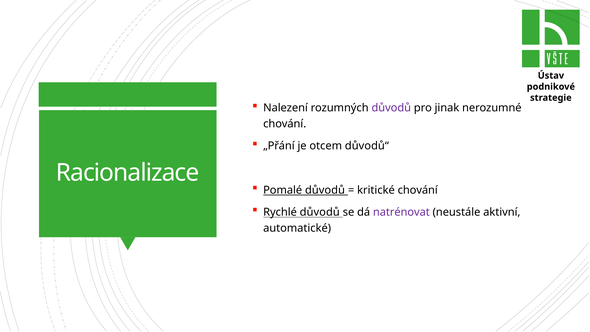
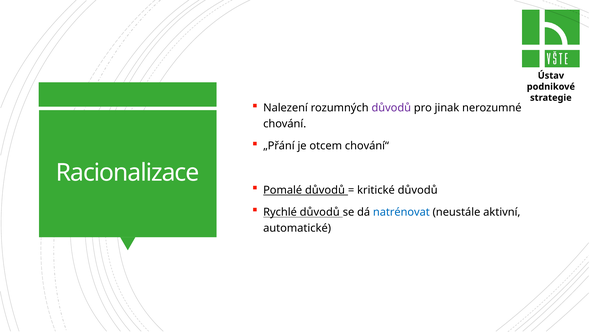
důvodů“: důvodů“ -> chování“
kritické chování: chování -> důvodů
natrénovat colour: purple -> blue
